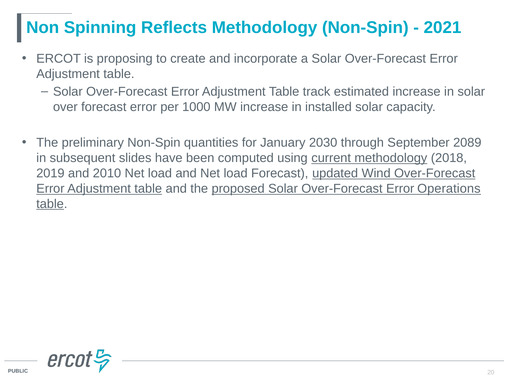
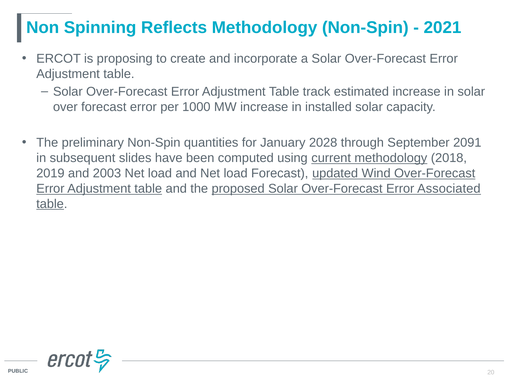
2030: 2030 -> 2028
2089: 2089 -> 2091
2010: 2010 -> 2003
Operations: Operations -> Associated
